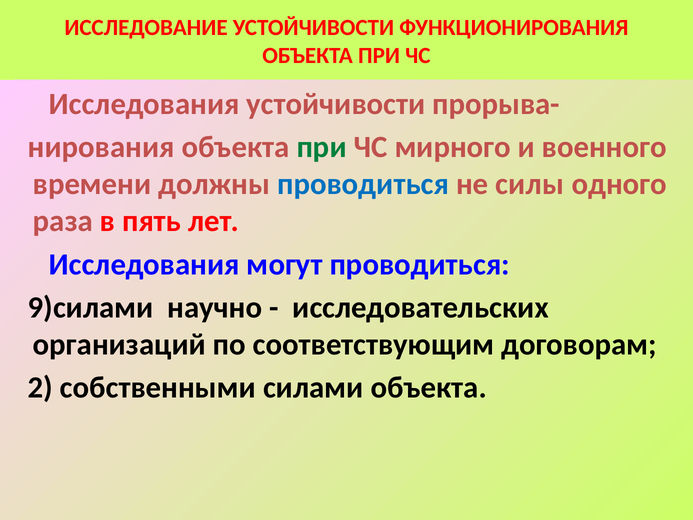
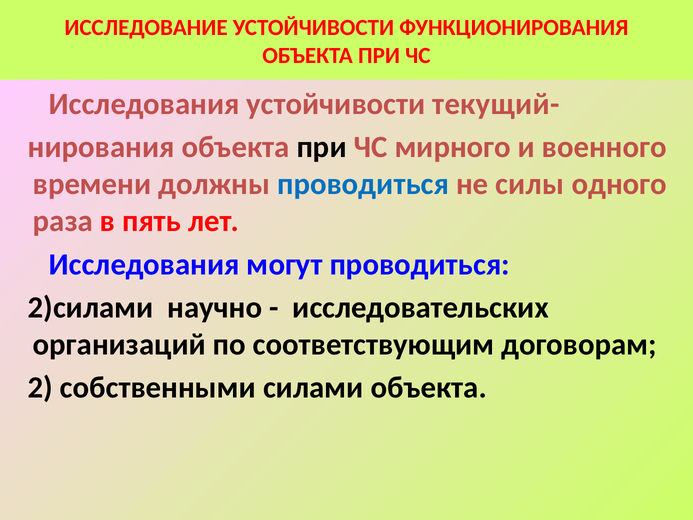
прорыва-: прорыва- -> текущий-
при at (322, 147) colour: green -> black
9)силами: 9)силами -> 2)силами
